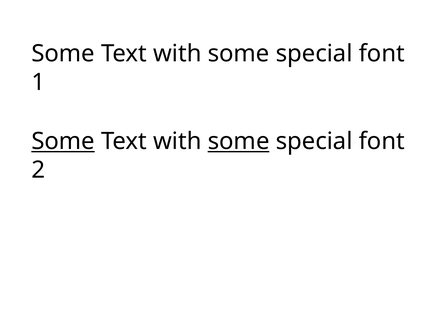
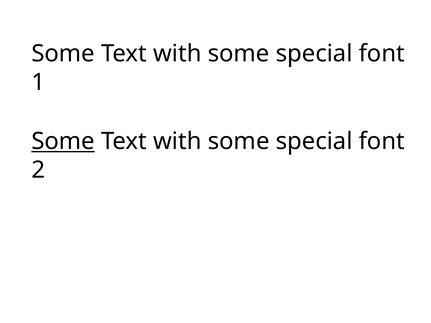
some at (239, 141) underline: present -> none
